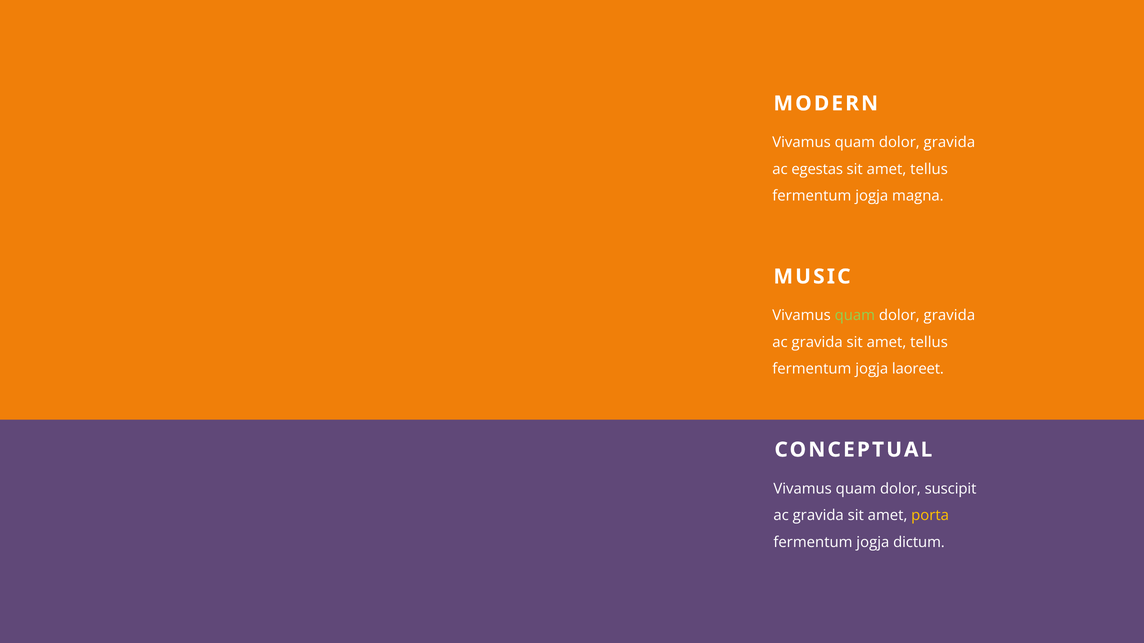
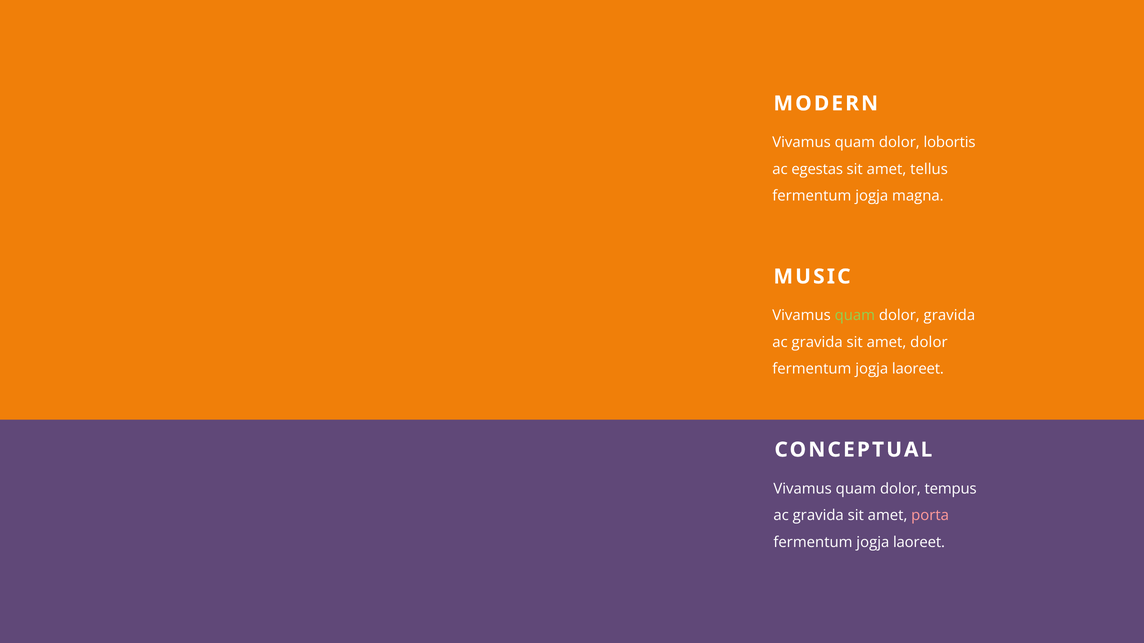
gravida at (949, 142): gravida -> lobortis
gravida sit amet tellus: tellus -> dolor
suscipit: suscipit -> tempus
porta colour: yellow -> pink
dictum at (919, 543): dictum -> laoreet
